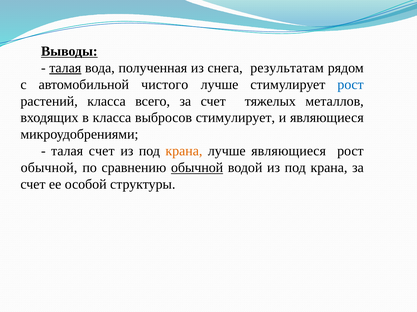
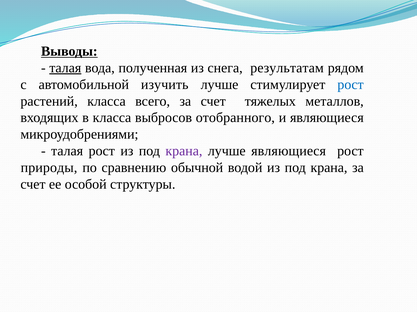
чистого: чистого -> изучить
выбросов стимулирует: стимулирует -> отобранного
талая счет: счет -> рост
крана at (184, 151) colour: orange -> purple
обычной at (49, 168): обычной -> природы
обычной at (197, 168) underline: present -> none
